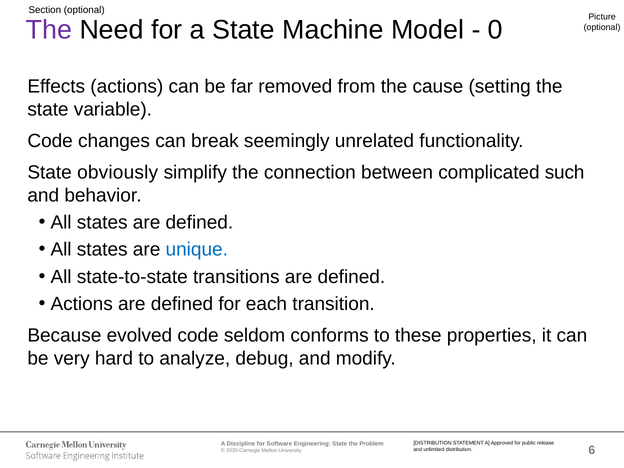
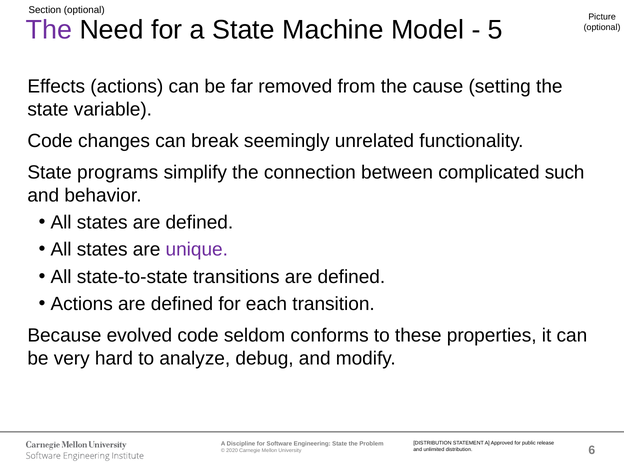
0: 0 -> 5
obviously: obviously -> programs
unique colour: blue -> purple
